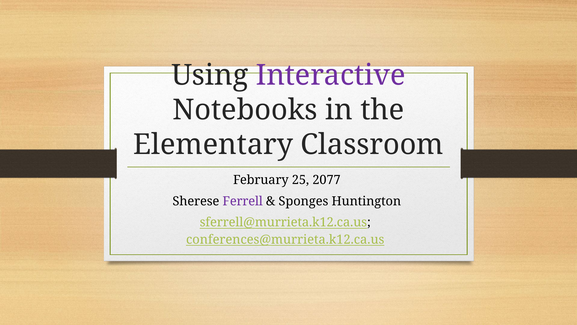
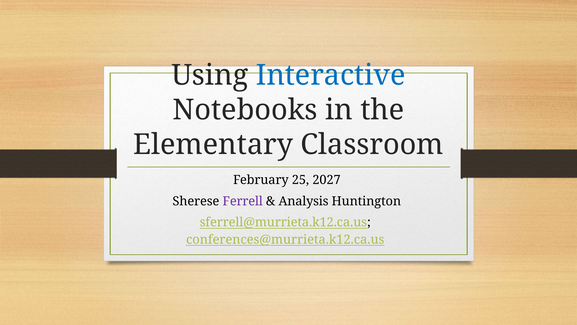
Interactive colour: purple -> blue
2077: 2077 -> 2027
Sponges: Sponges -> Analysis
